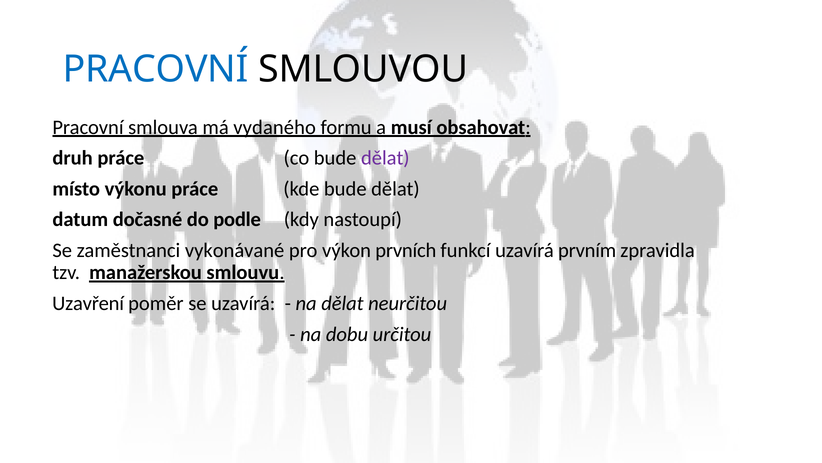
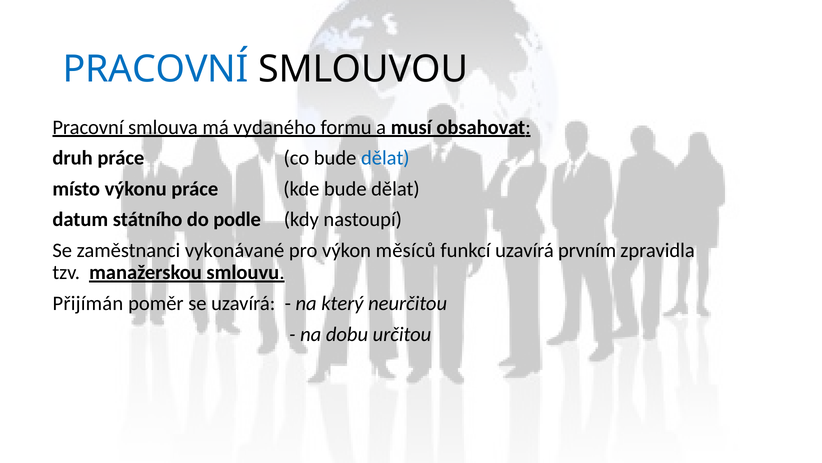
dělat at (385, 158) colour: purple -> blue
dočasné: dočasné -> státního
prvních: prvních -> měsíců
Uzavření: Uzavření -> Přijímán
na dělat: dělat -> který
